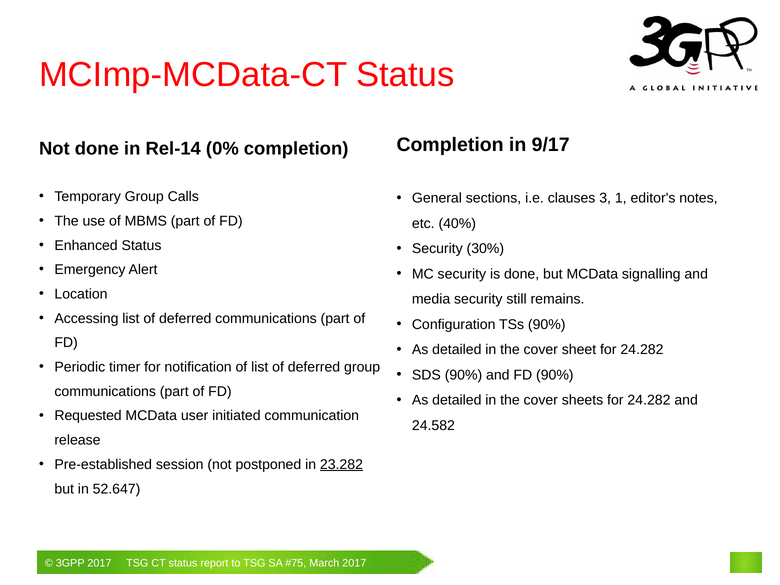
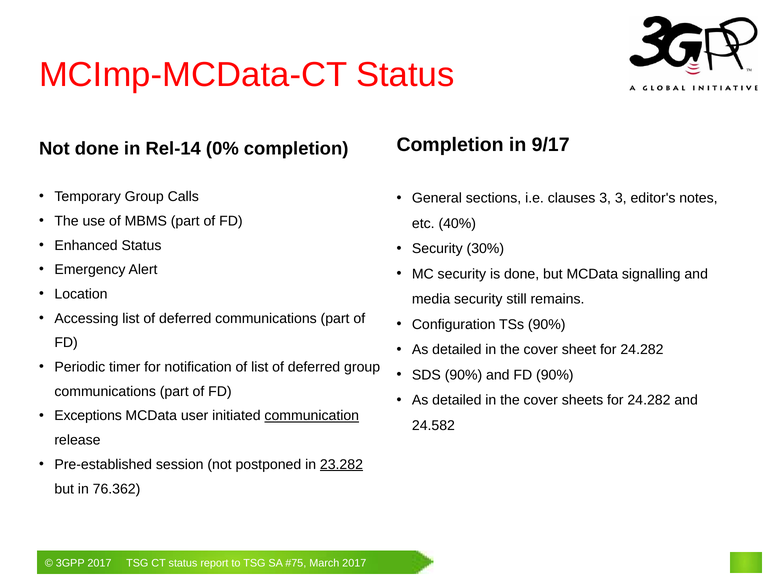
3 1: 1 -> 3
Requested: Requested -> Exceptions
communication underline: none -> present
52.647: 52.647 -> 76.362
